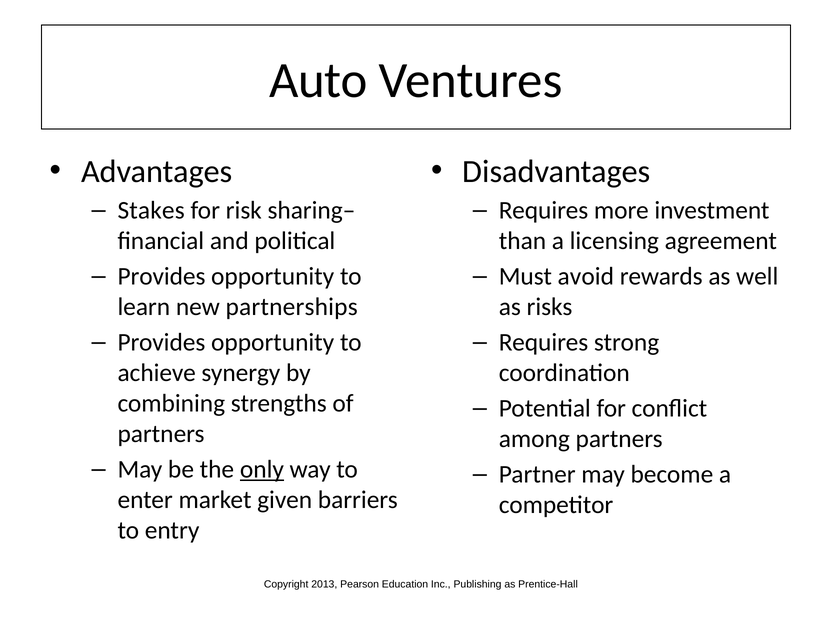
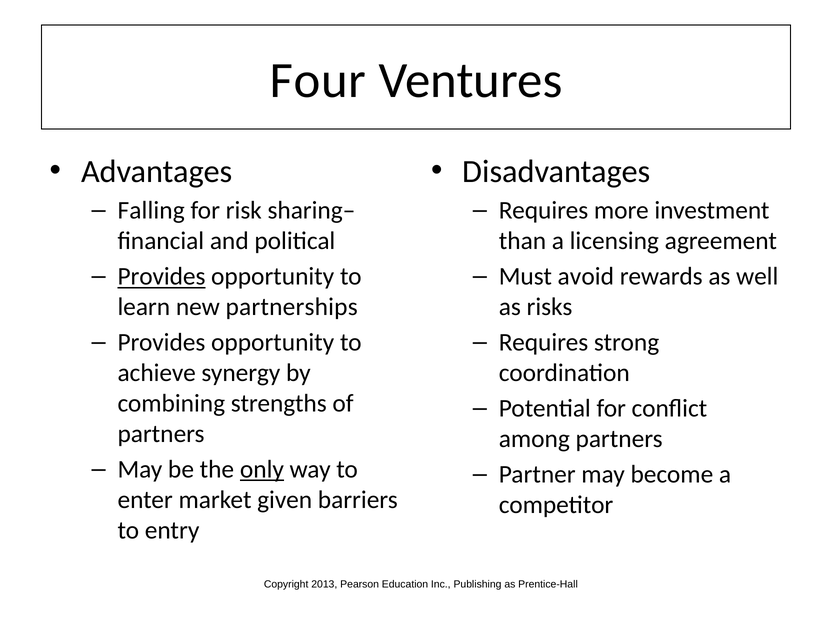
Auto: Auto -> Four
Stakes: Stakes -> Falling
Provides at (161, 277) underline: none -> present
